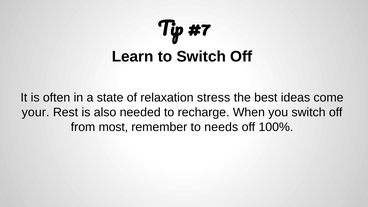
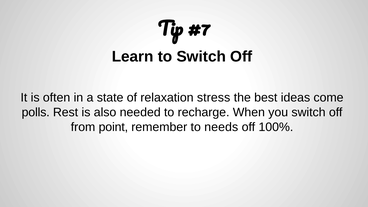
your: your -> polls
most: most -> point
